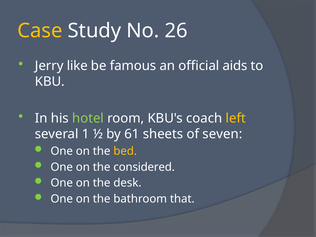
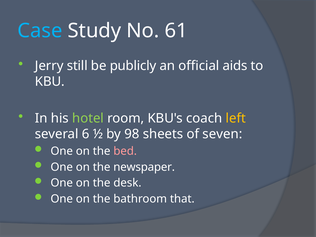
Case colour: yellow -> light blue
26: 26 -> 61
like: like -> still
famous: famous -> publicly
1: 1 -> 6
61: 61 -> 98
bed colour: yellow -> pink
considered: considered -> newspaper
